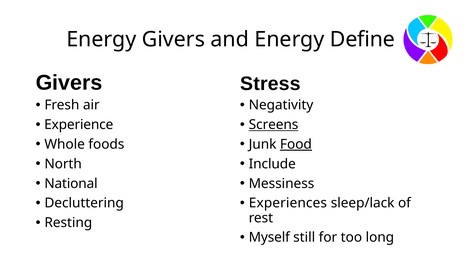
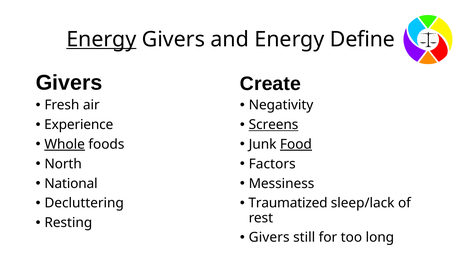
Energy at (101, 39) underline: none -> present
Stress: Stress -> Create
Whole underline: none -> present
Include: Include -> Factors
Experiences: Experiences -> Traumatized
Myself at (269, 237): Myself -> Givers
